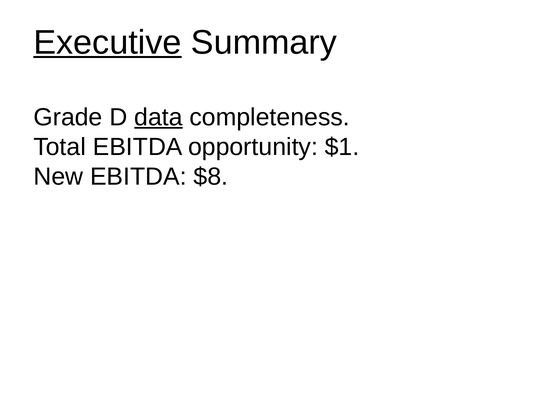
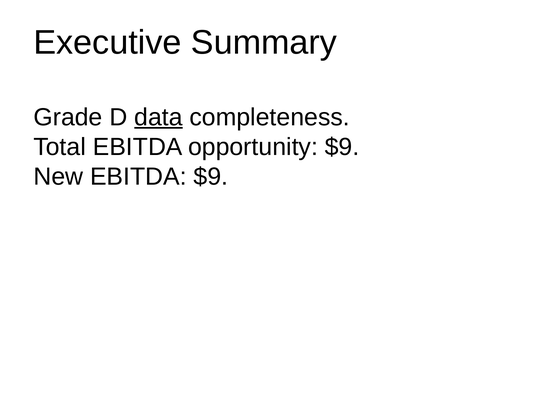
Executive underline: present -> none
opportunity $1: $1 -> $9
EBITDA $8: $8 -> $9
